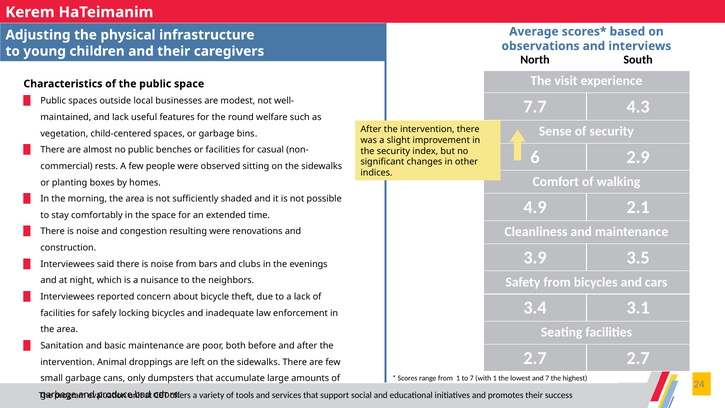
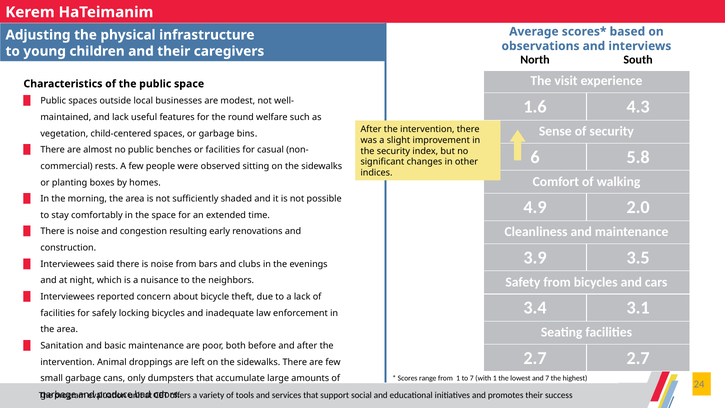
7.7: 7.7 -> 1.6
2.9: 2.9 -> 5.8
2.1: 2.1 -> 2.0
resulting were: were -> early
